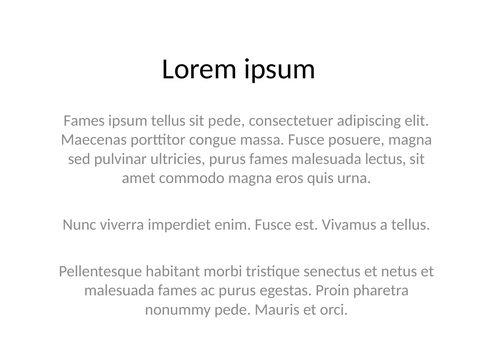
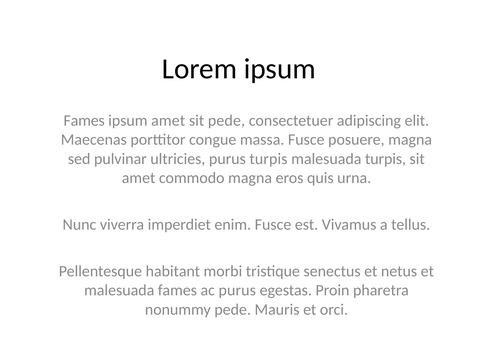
ipsum tellus: tellus -> amet
purus fames: fames -> turpis
malesuada lectus: lectus -> turpis
